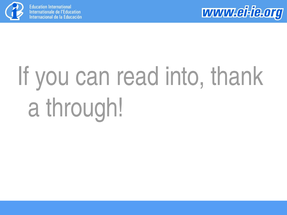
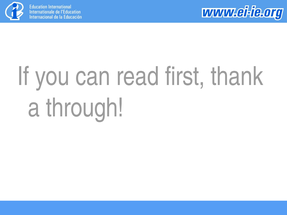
into: into -> first
